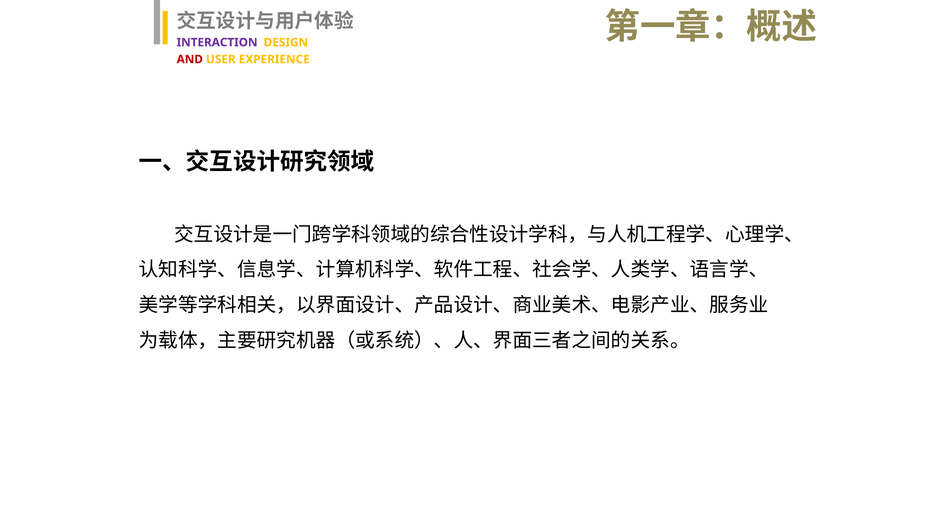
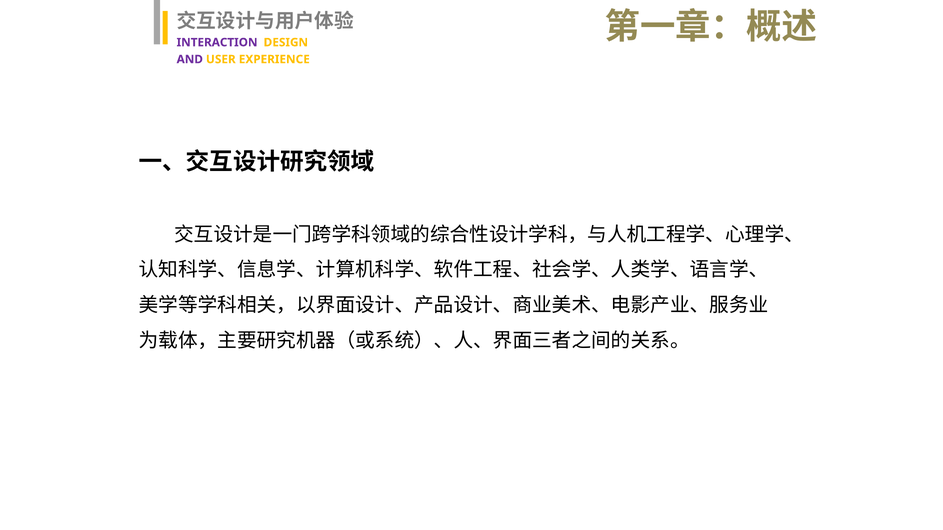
AND colour: red -> purple
